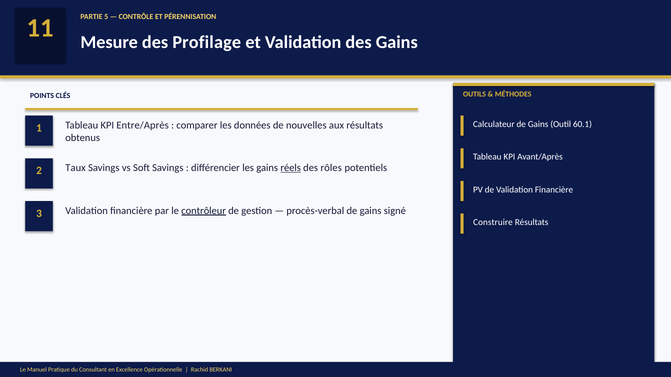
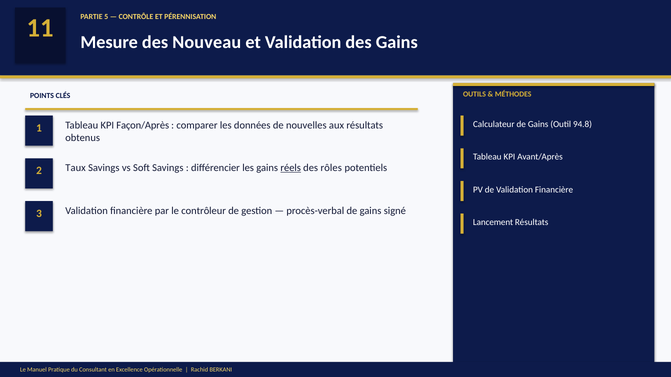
Profilage: Profilage -> Nouveau
60.1: 60.1 -> 94.8
Entre/Après: Entre/Après -> Façon/Après
contrôleur underline: present -> none
Construire: Construire -> Lancement
